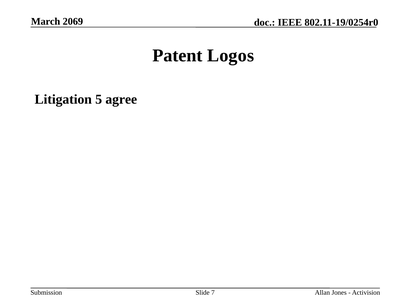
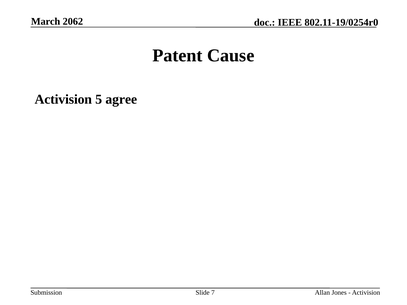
2069: 2069 -> 2062
Logos: Logos -> Cause
Litigation at (63, 99): Litigation -> Activision
